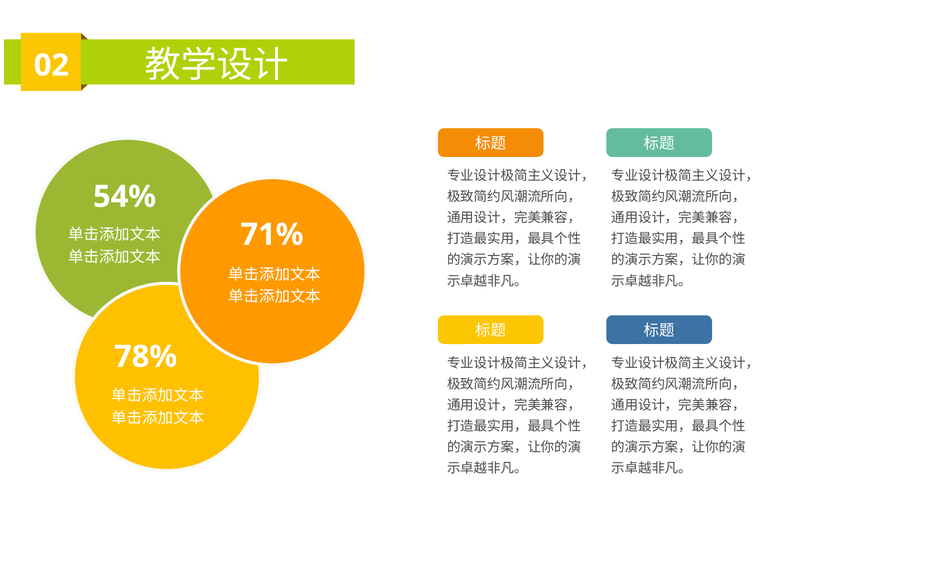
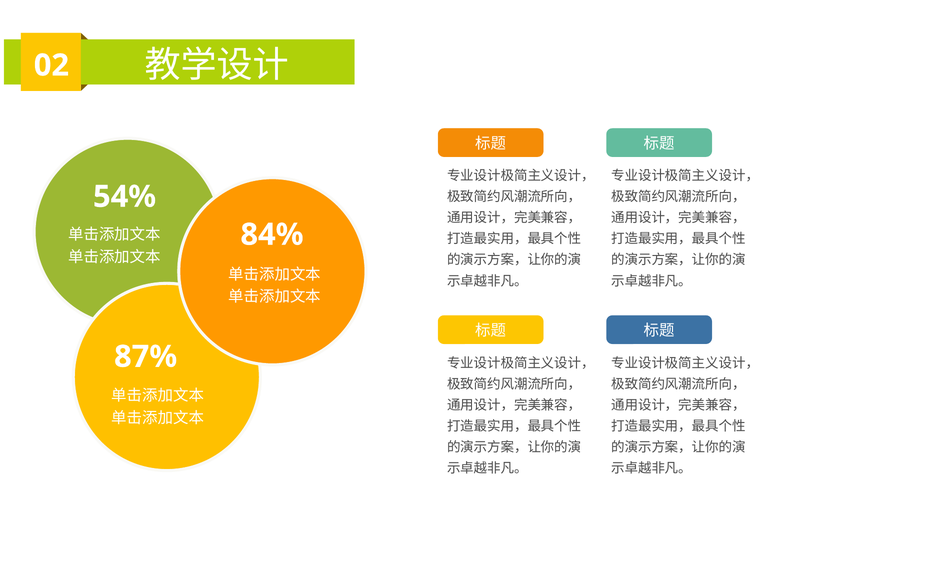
71%: 71% -> 84%
78%: 78% -> 87%
